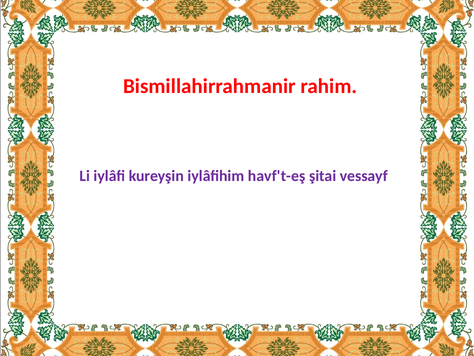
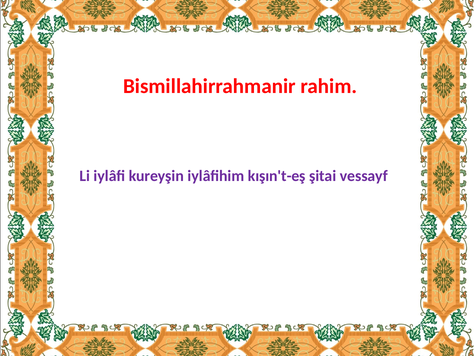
havf't-eş: havf't-eş -> kışın't-eş
